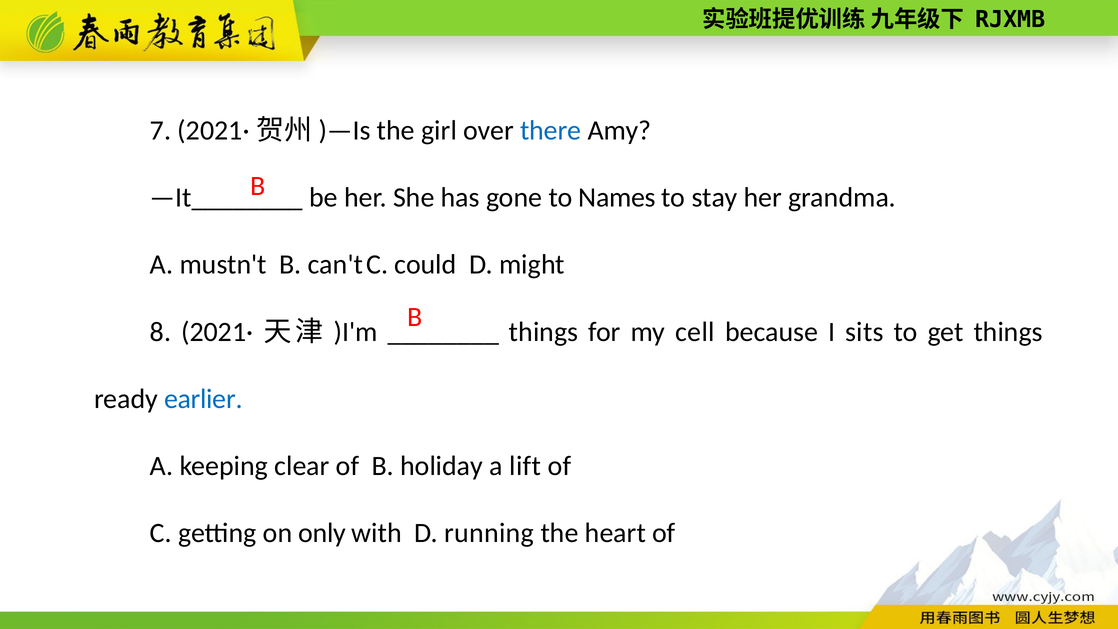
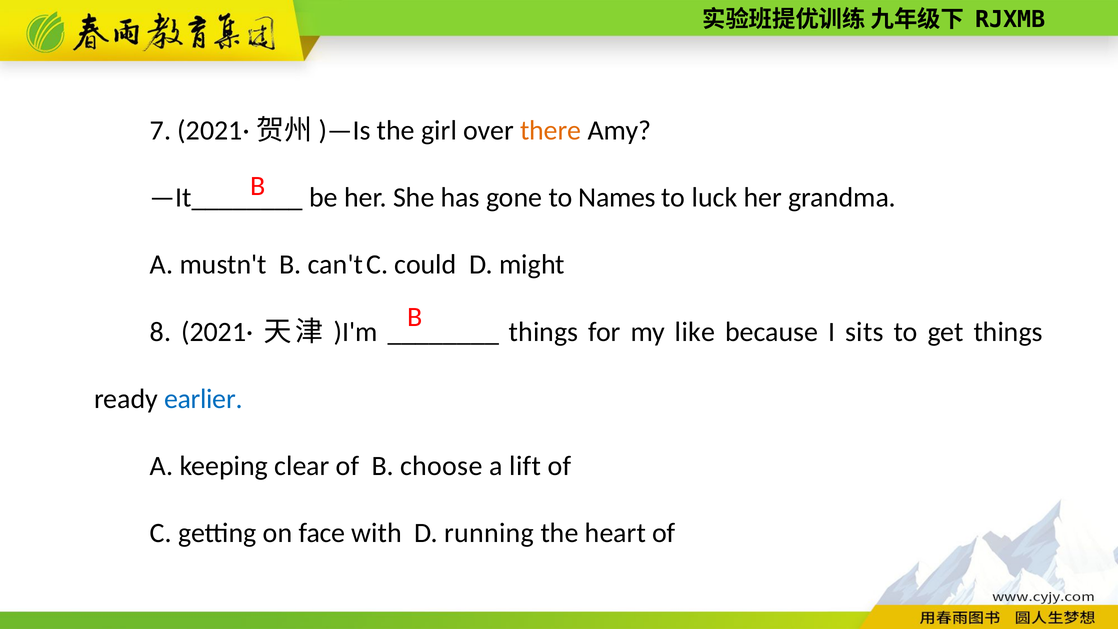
there colour: blue -> orange
stay: stay -> luck
cell: cell -> like
holiday: holiday -> choose
only: only -> face
